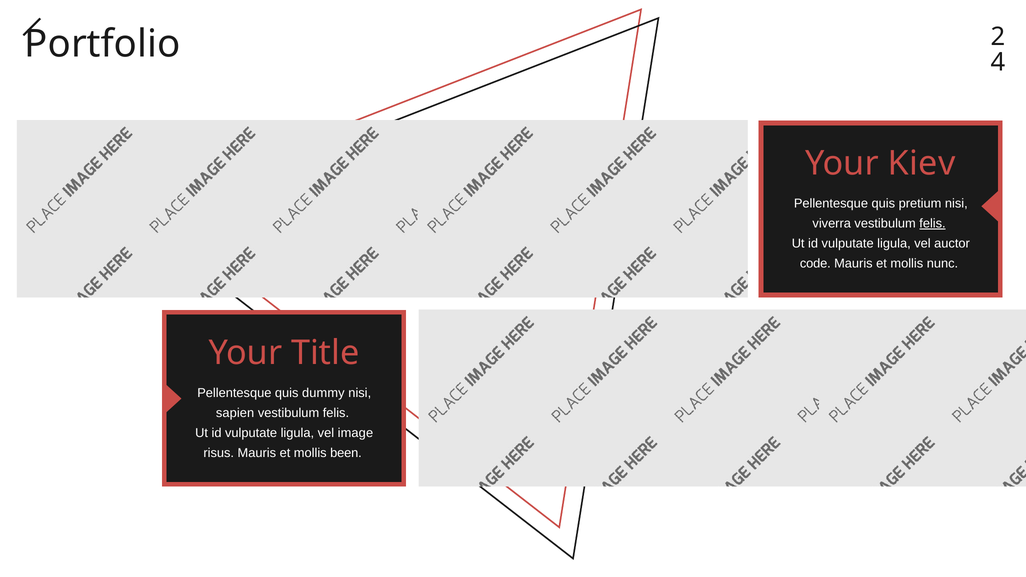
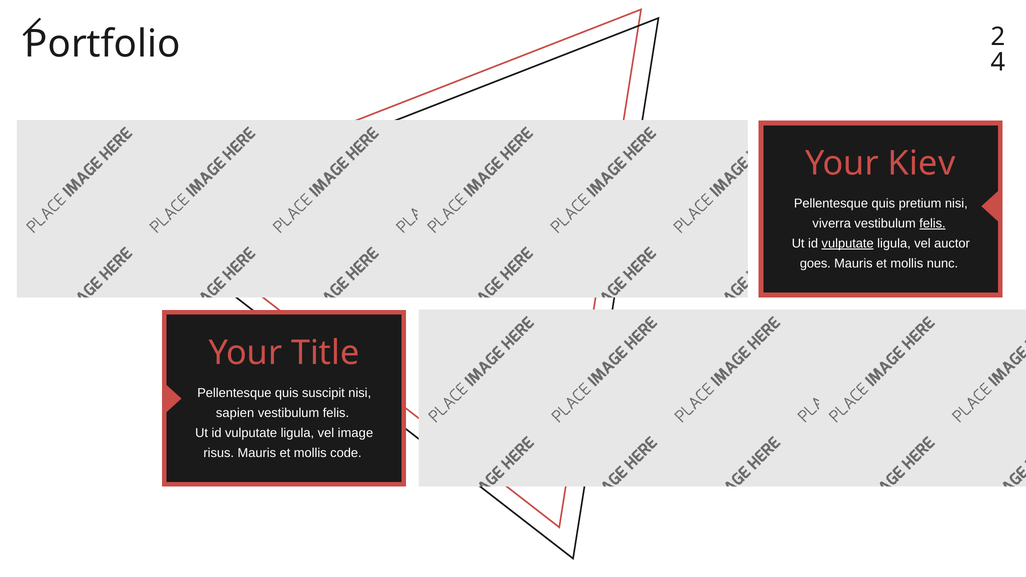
vulputate at (848, 244) underline: none -> present
code: code -> goes
dummy: dummy -> suscipit
been: been -> code
